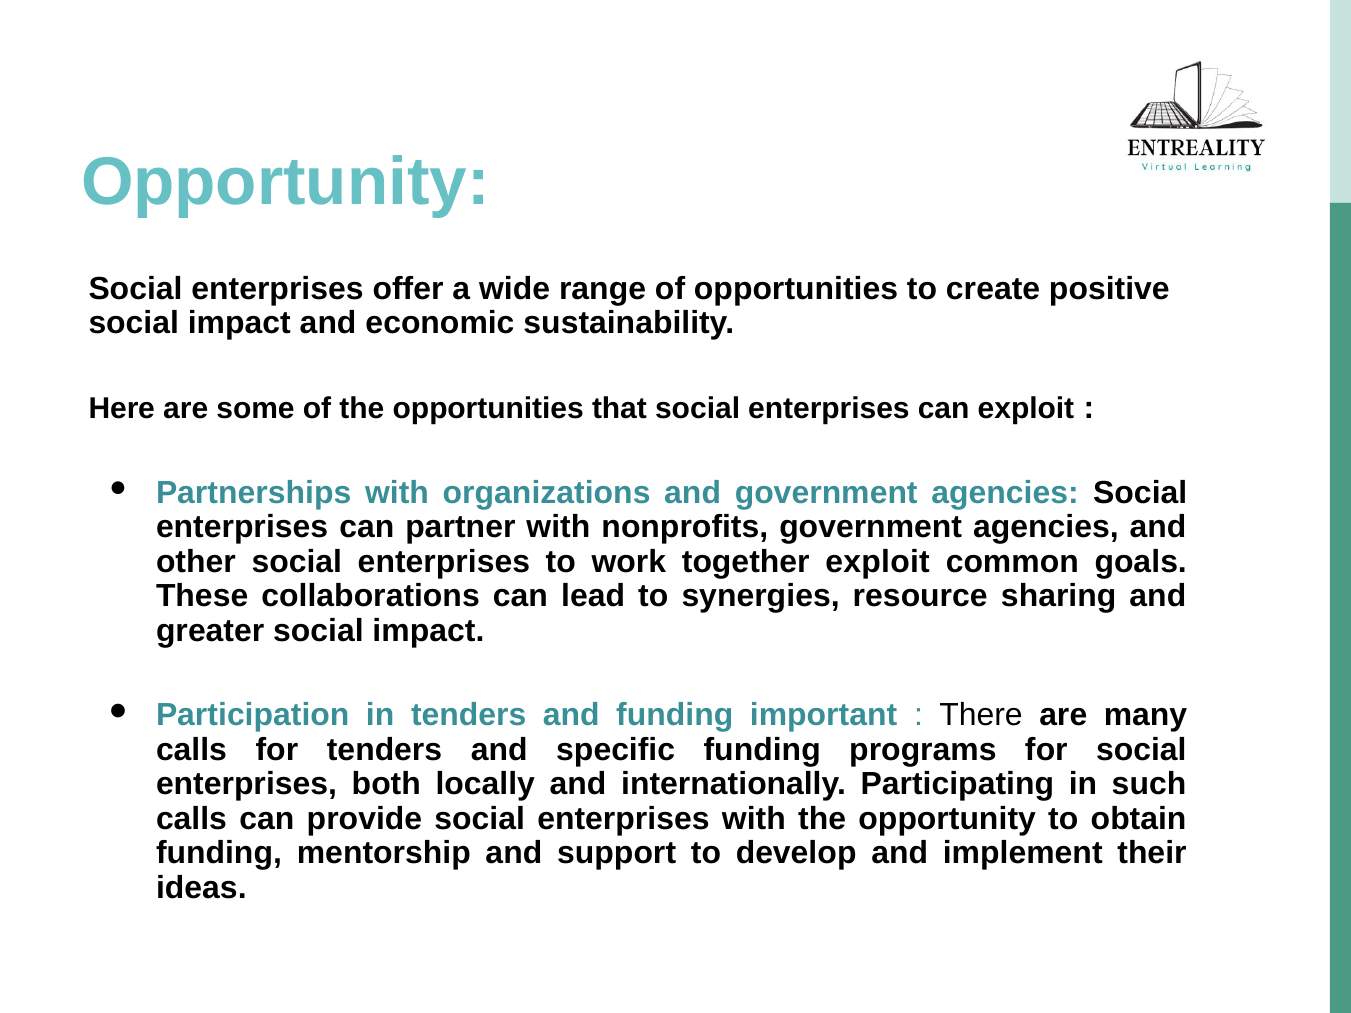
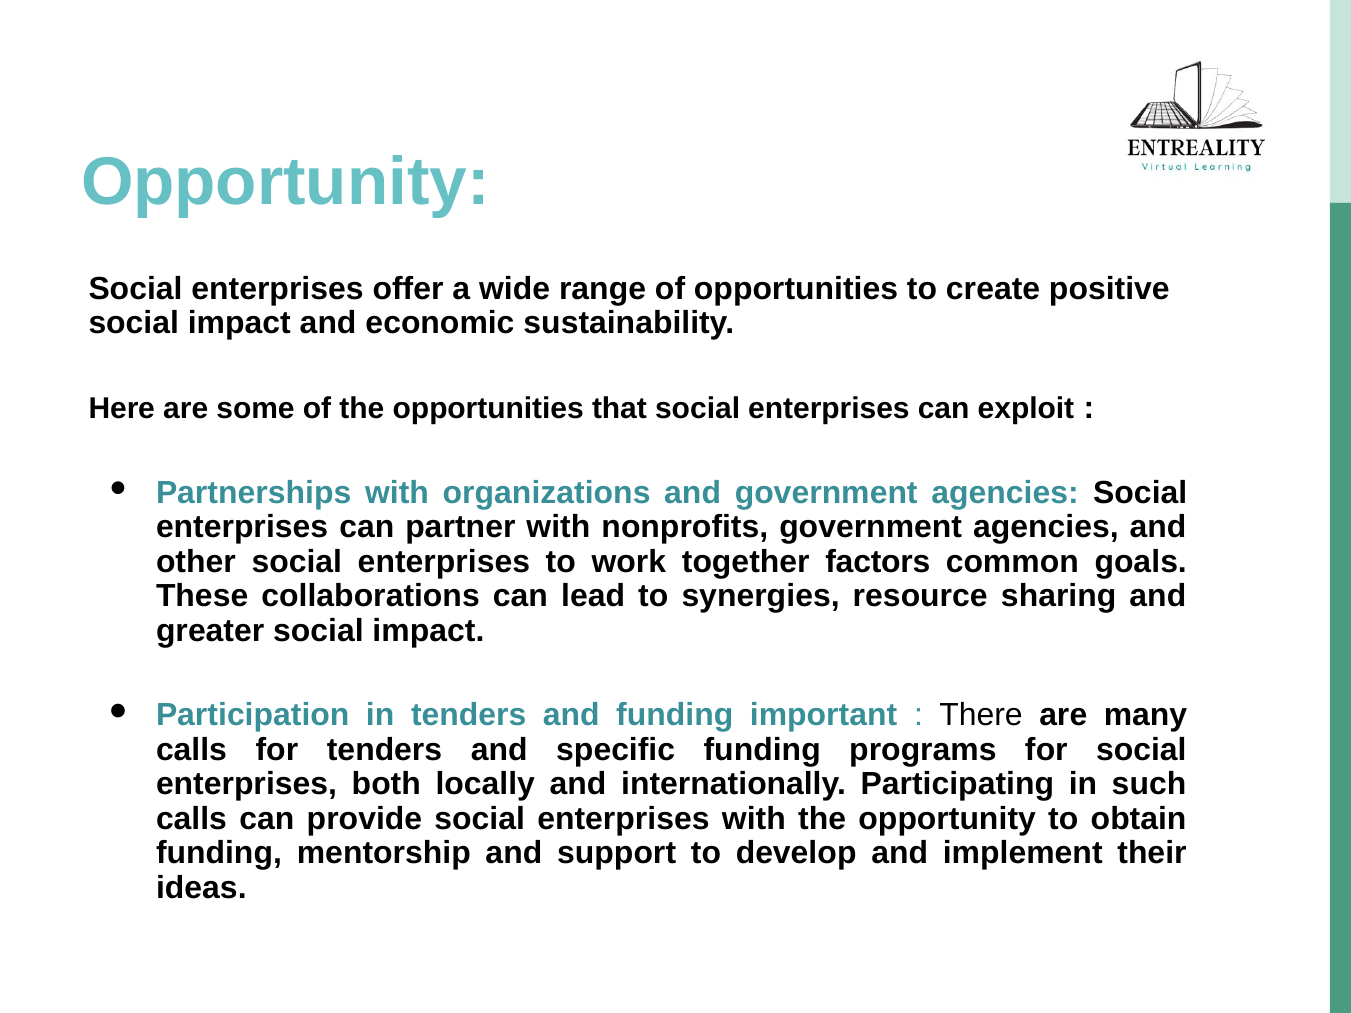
together exploit: exploit -> factors
